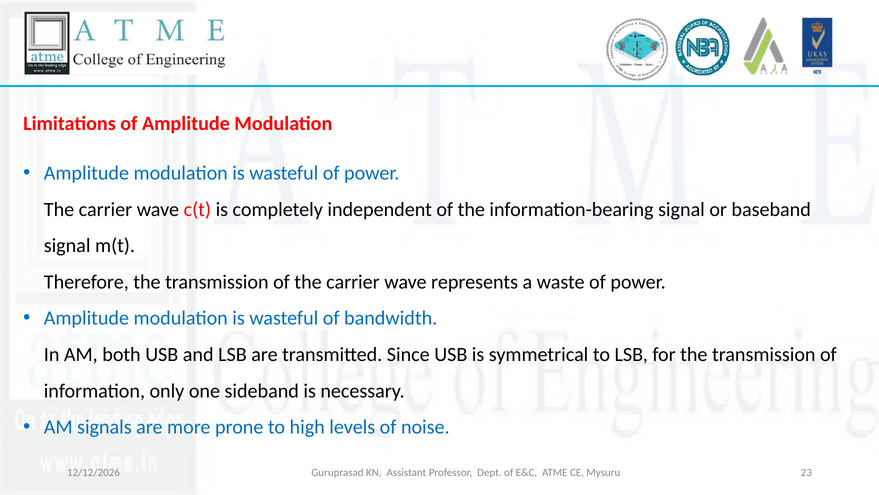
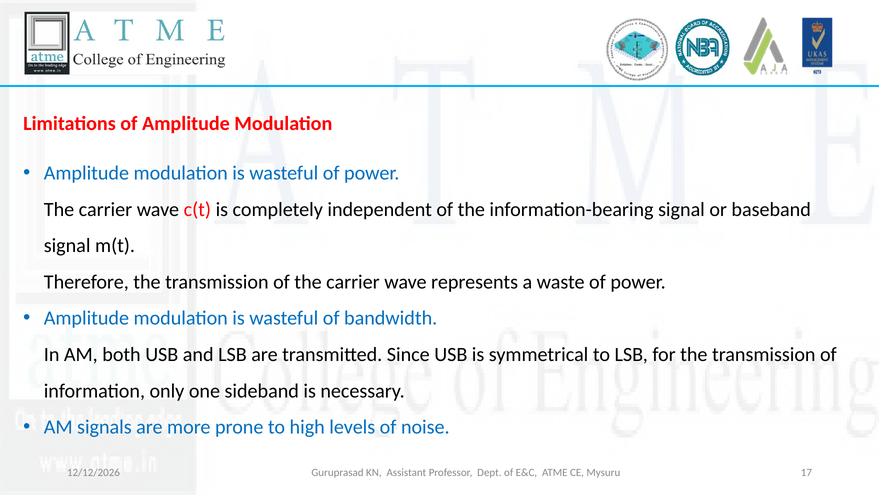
23: 23 -> 17
